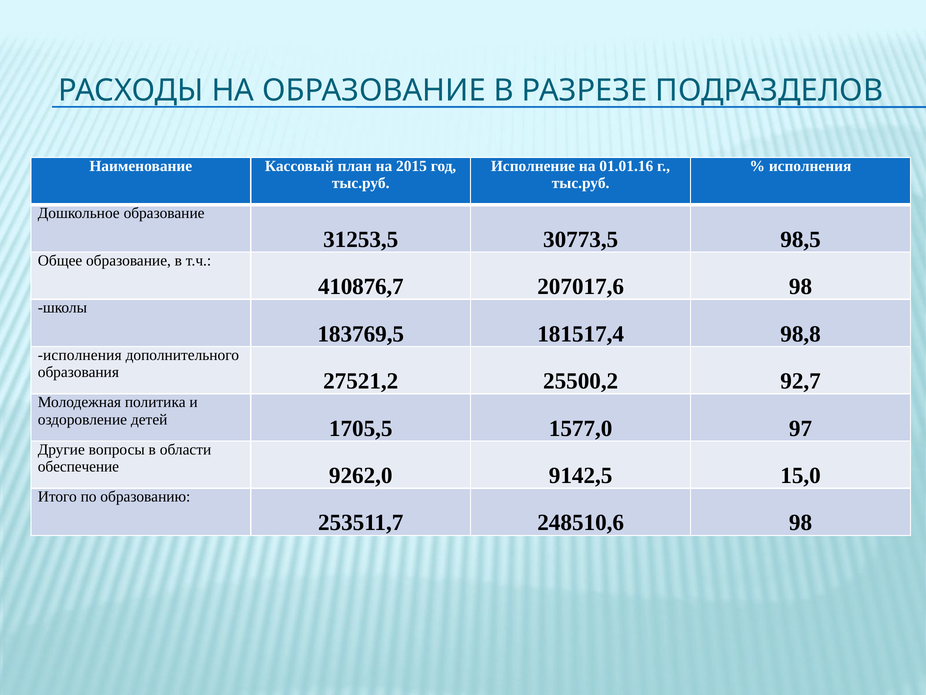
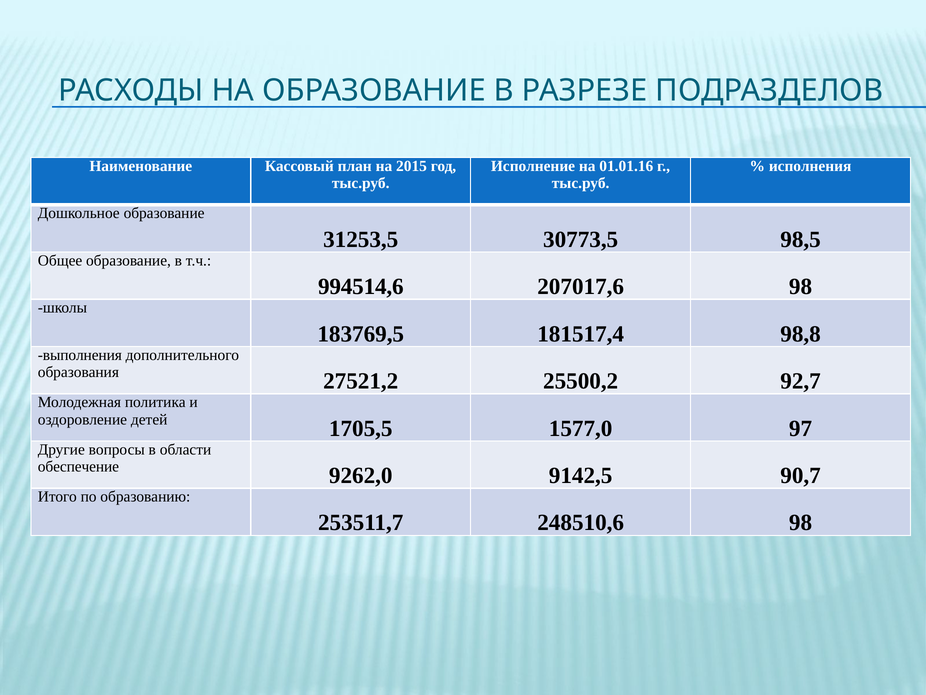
410876,7: 410876,7 -> 994514,6
исполнения at (80, 355): исполнения -> выполнения
15,0: 15,0 -> 90,7
